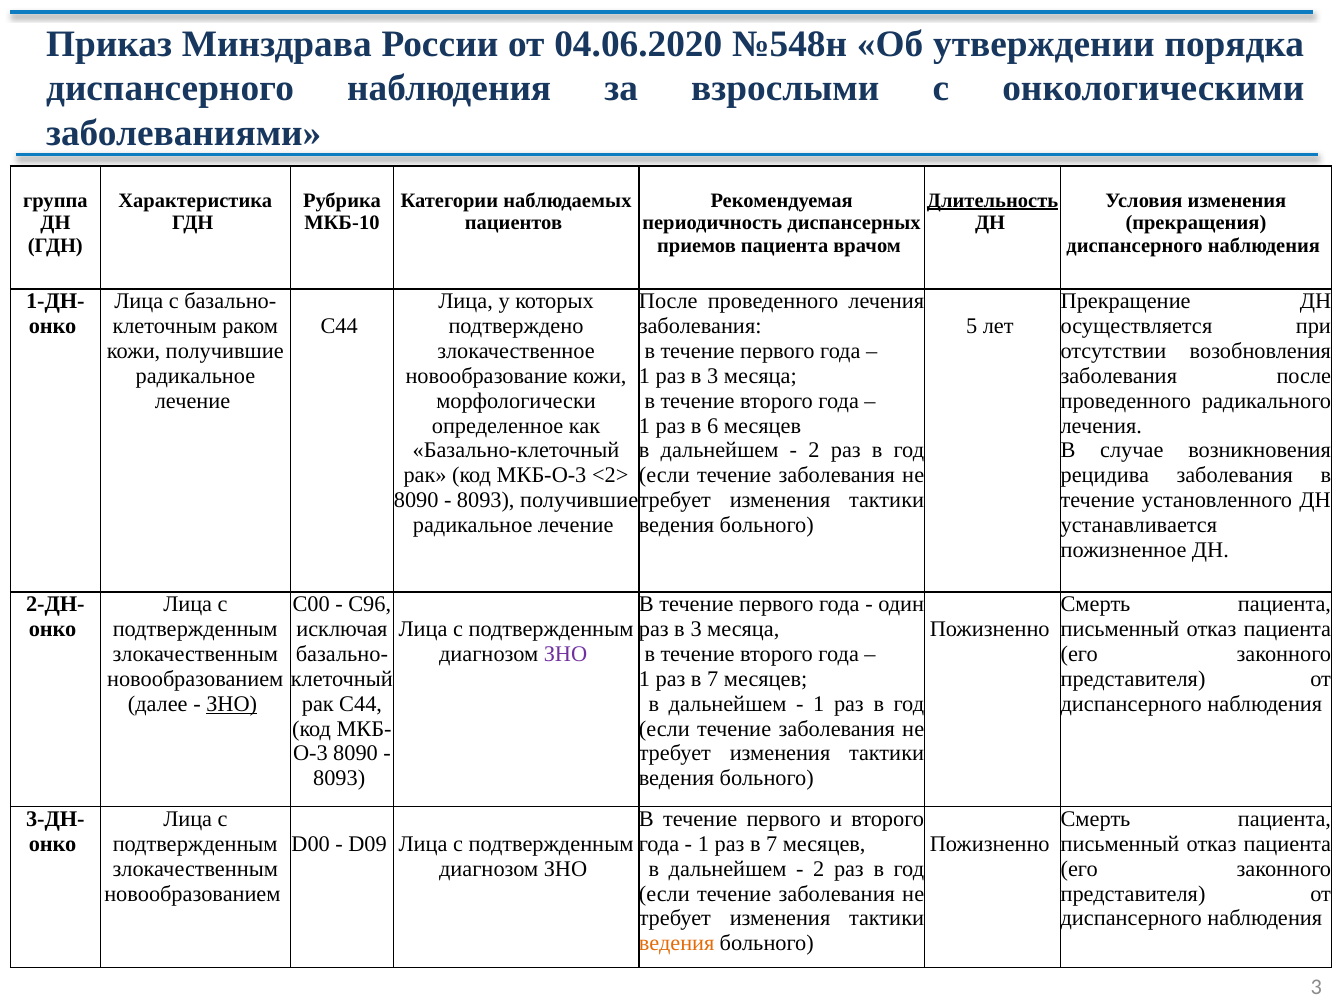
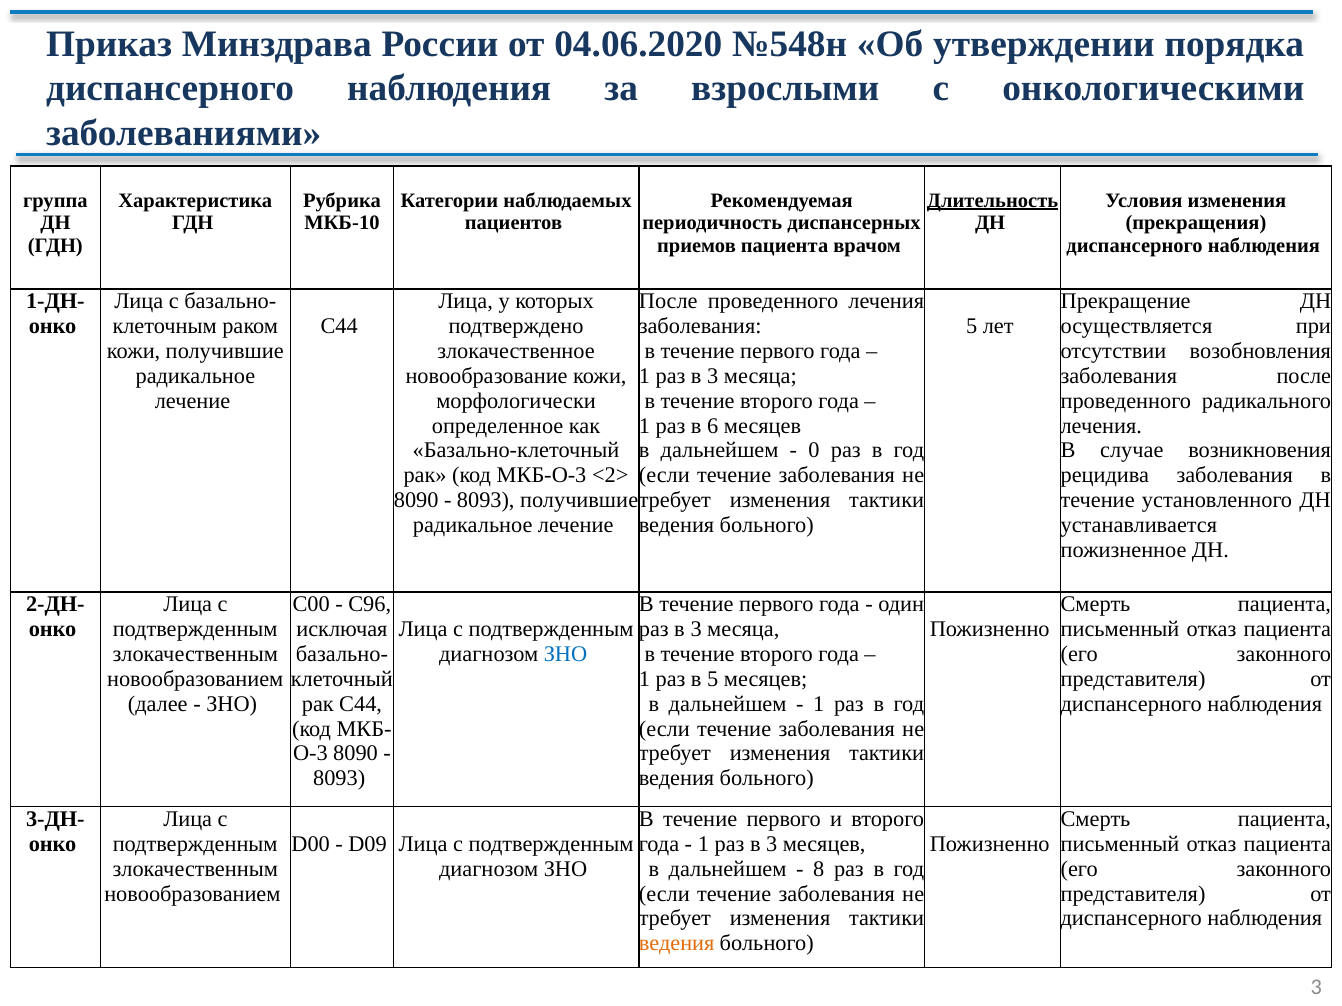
2 at (814, 451): 2 -> 0
ЗНО at (565, 655) colour: purple -> blue
7 at (713, 679): 7 -> 5
ЗНО at (232, 704) underline: present -> none
7 at (772, 844): 7 -> 3
2 at (819, 869): 2 -> 8
